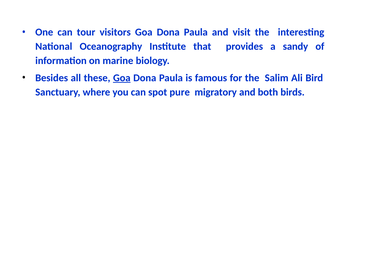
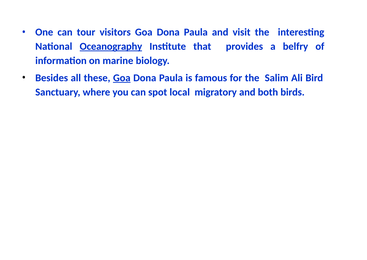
Oceanography underline: none -> present
sandy: sandy -> belfry
pure: pure -> local
